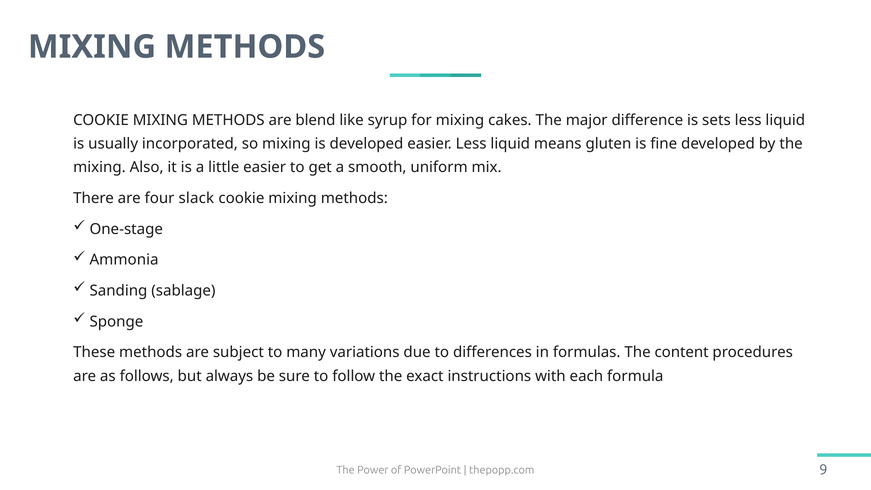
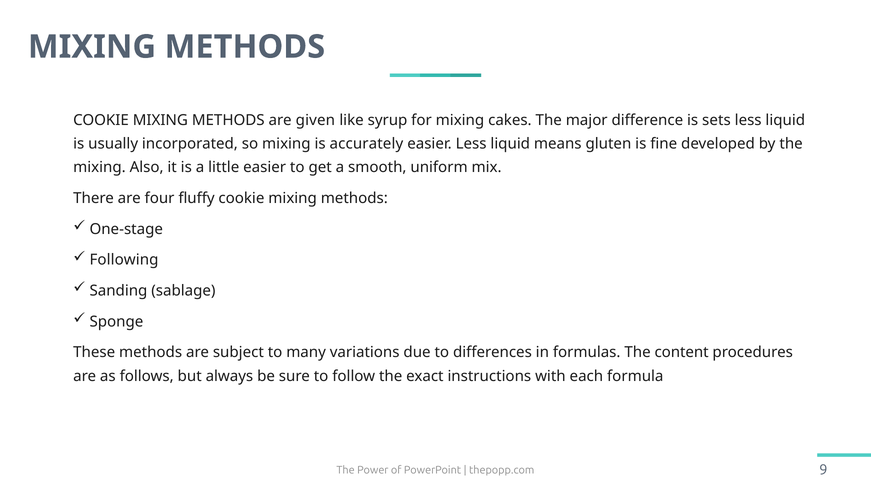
blend: blend -> given
is developed: developed -> accurately
slack: slack -> fluffy
Ammonia: Ammonia -> Following
